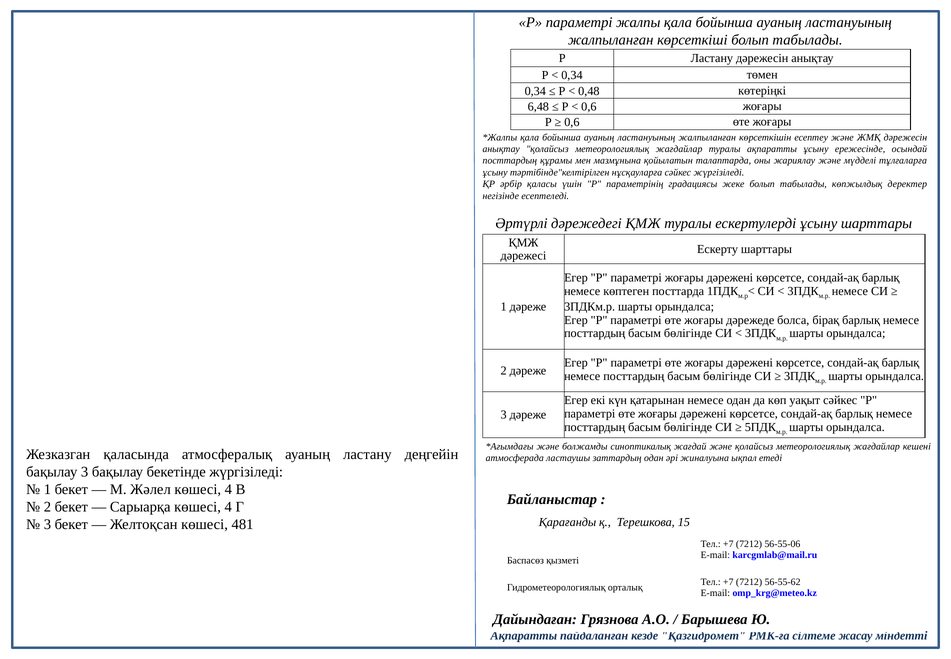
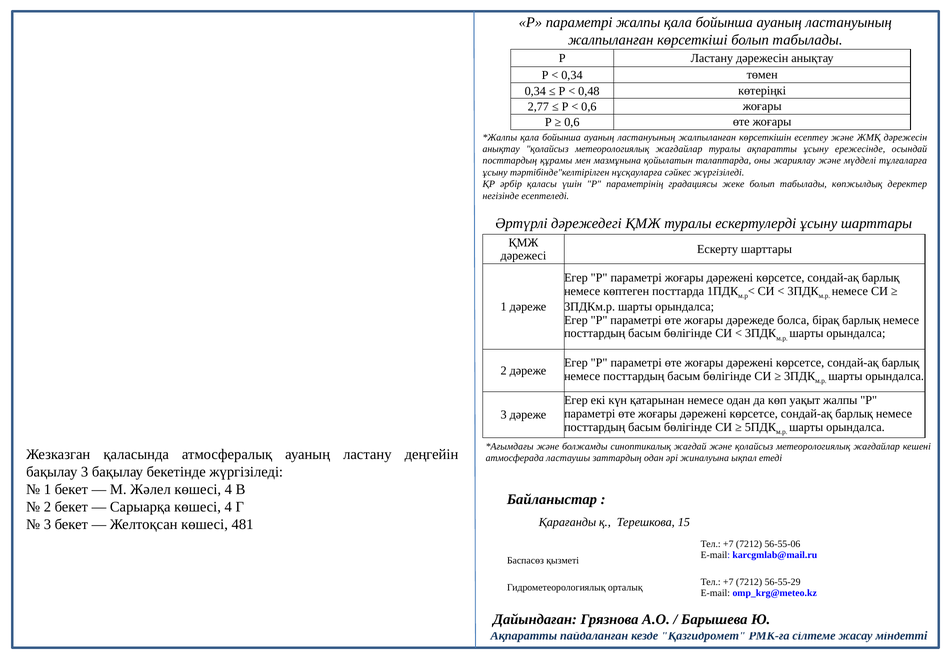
6,48: 6,48 -> 2,77
уақыт сәйкес: сәйкес -> жалпы
56-55-62: 56-55-62 -> 56-55-29
